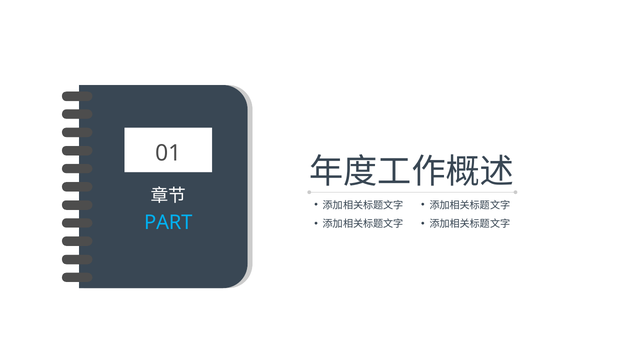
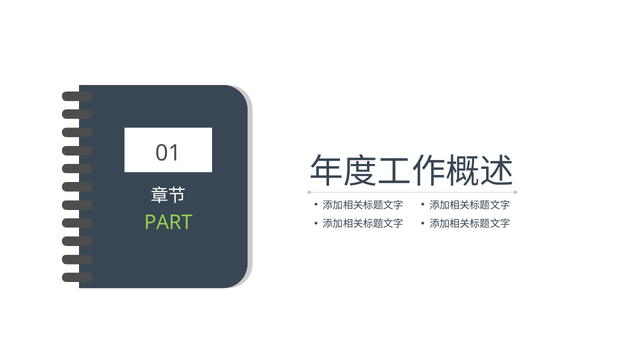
PART colour: light blue -> light green
